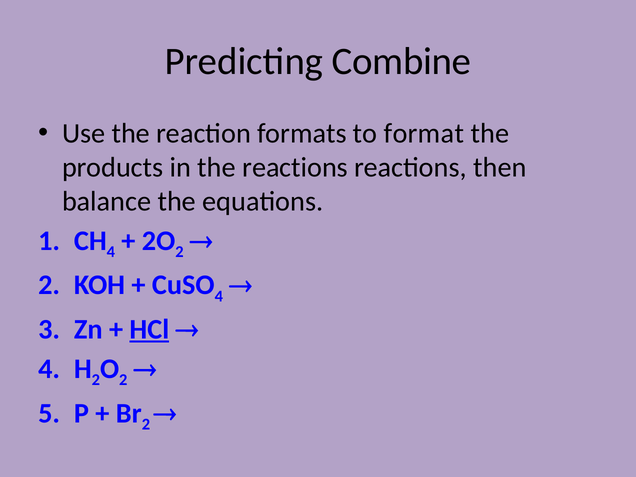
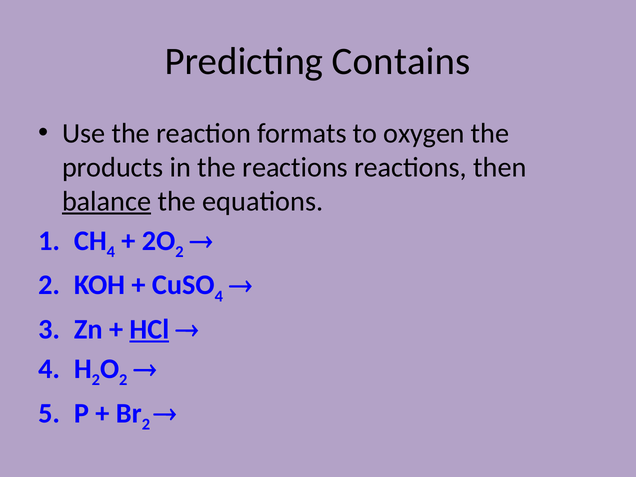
Combine: Combine -> Contains
format: format -> oxygen
balance underline: none -> present
